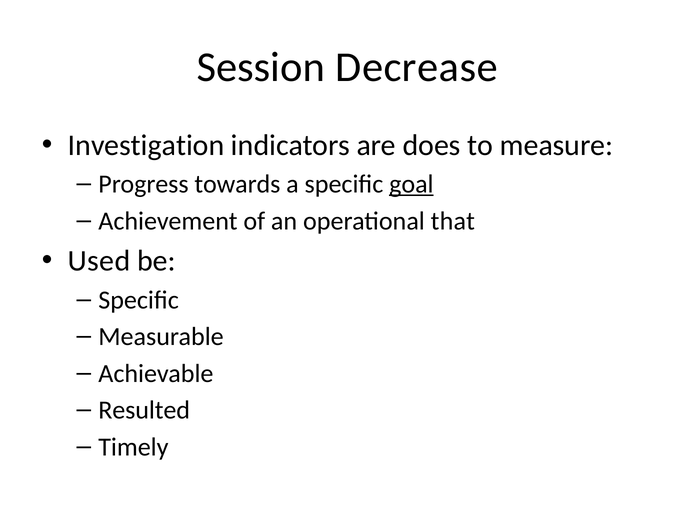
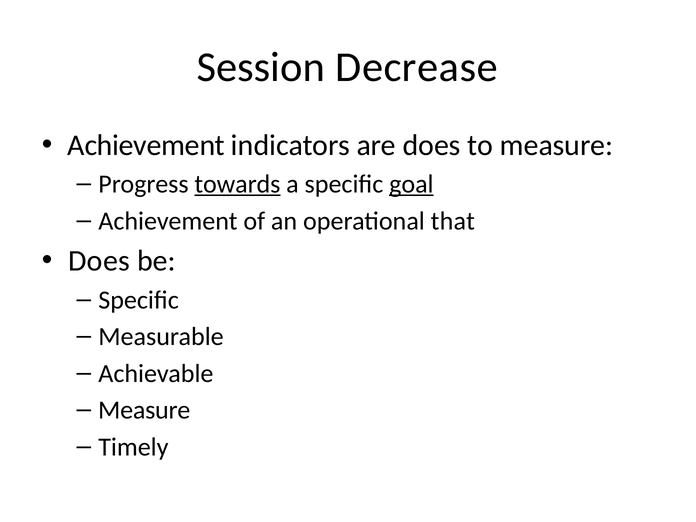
Investigation at (146, 145): Investigation -> Achievement
towards underline: none -> present
Used at (99, 261): Used -> Does
Resulted at (144, 410): Resulted -> Measure
